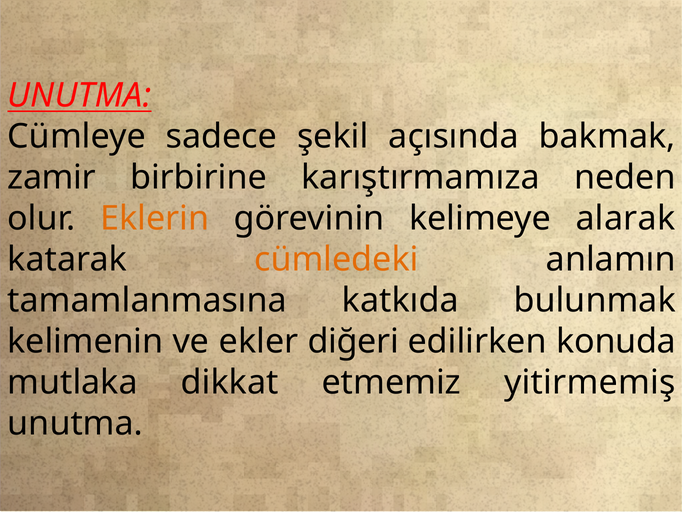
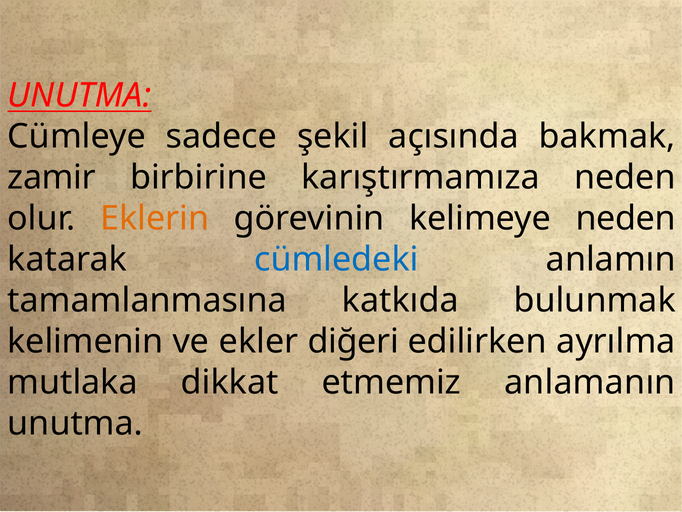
kelimeye alarak: alarak -> neden
cümledeki colour: orange -> blue
konuda: konuda -> ayrılma
yitirmemiş: yitirmemiş -> anlamanın
